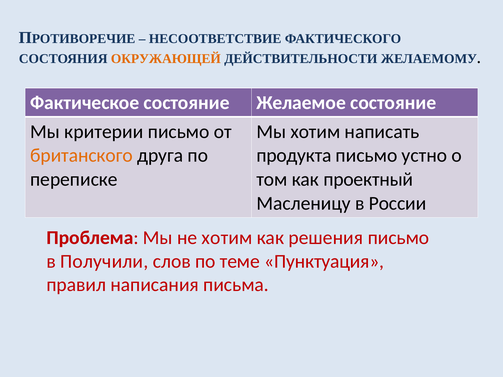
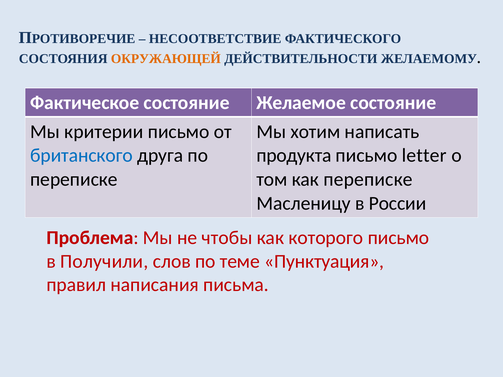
британского colour: orange -> blue
устно: устно -> letter
как проектный: проектный -> переписке
не хотим: хотим -> чтобы
решения: решения -> которого
